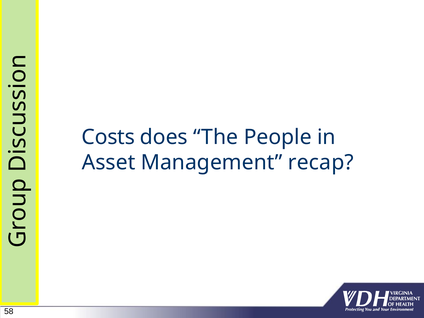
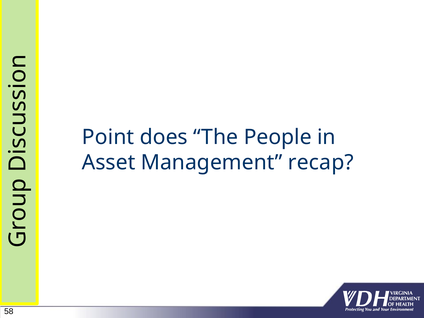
Costs: Costs -> Point
